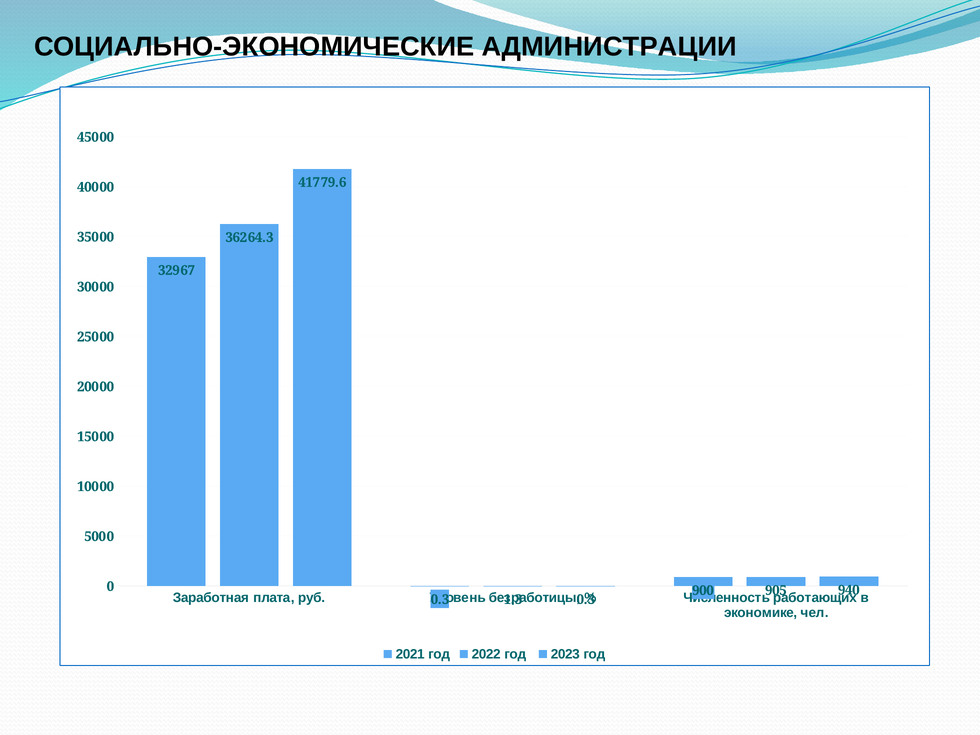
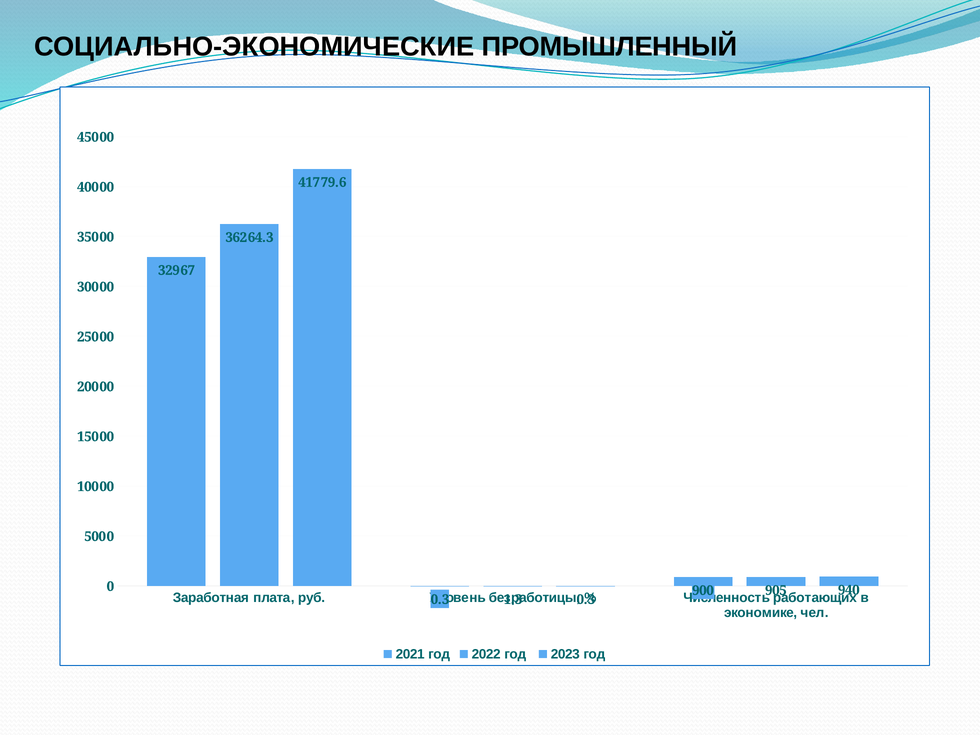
АДМИНИСТРАЦИИ: АДМИНИСТРАЦИИ -> ПРОМЫШЛЕННЫЙ
